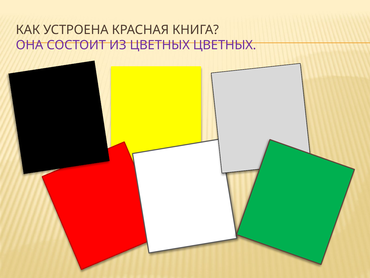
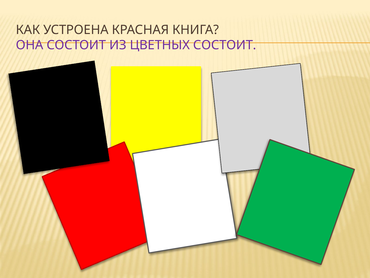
ЦВЕТНЫХ ЦВЕТНЫХ: ЦВЕТНЫХ -> СОСТОИТ
